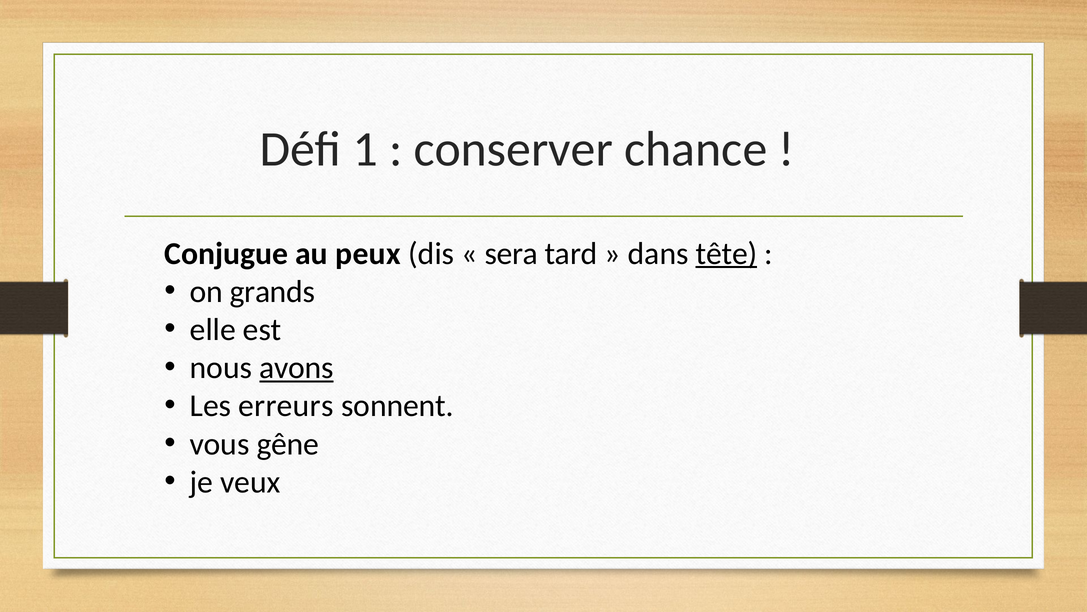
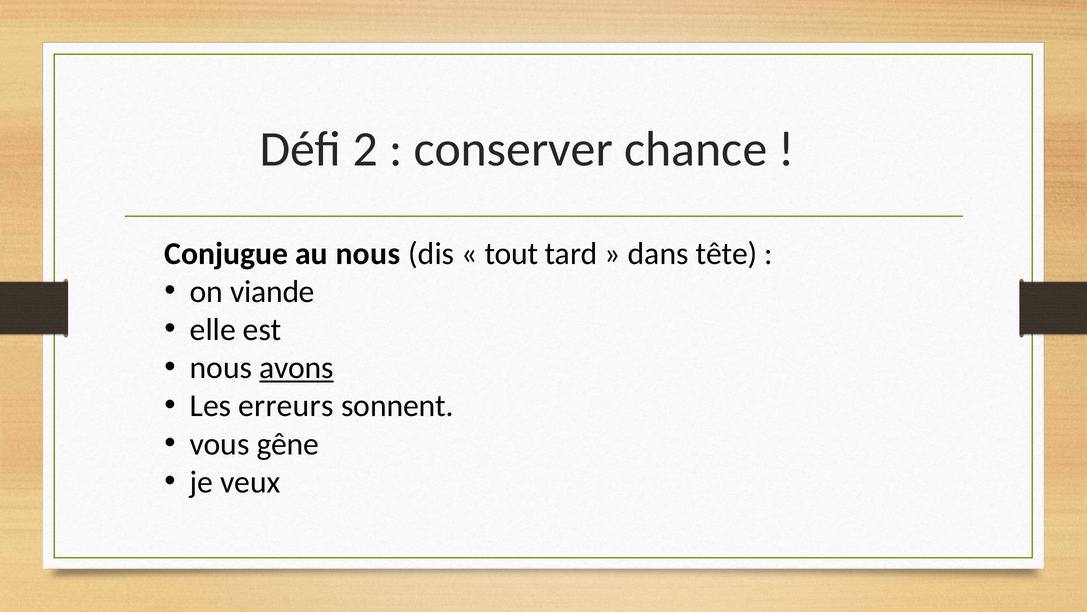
1: 1 -> 2
au peux: peux -> nous
sera: sera -> tout
tête underline: present -> none
grands: grands -> viande
